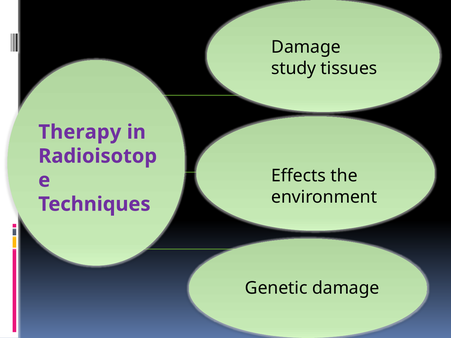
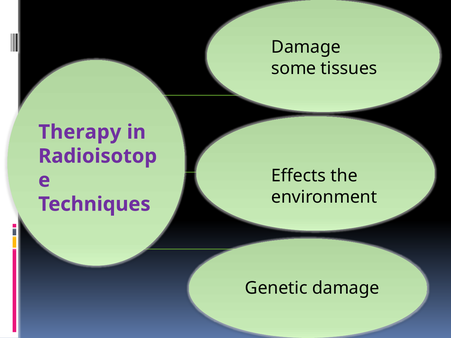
study: study -> some
